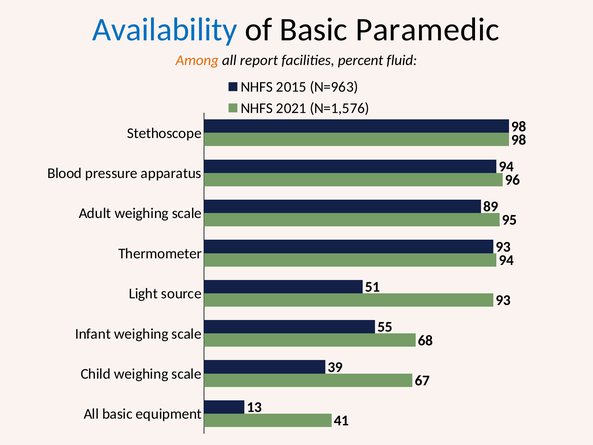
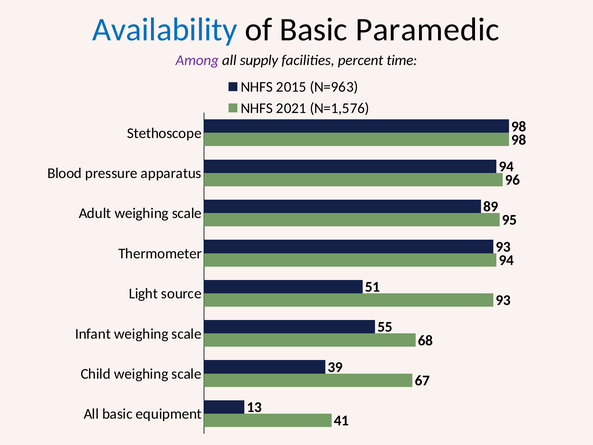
Among colour: orange -> purple
report: report -> supply
fluid: fluid -> time
